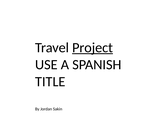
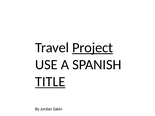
TITLE underline: none -> present
